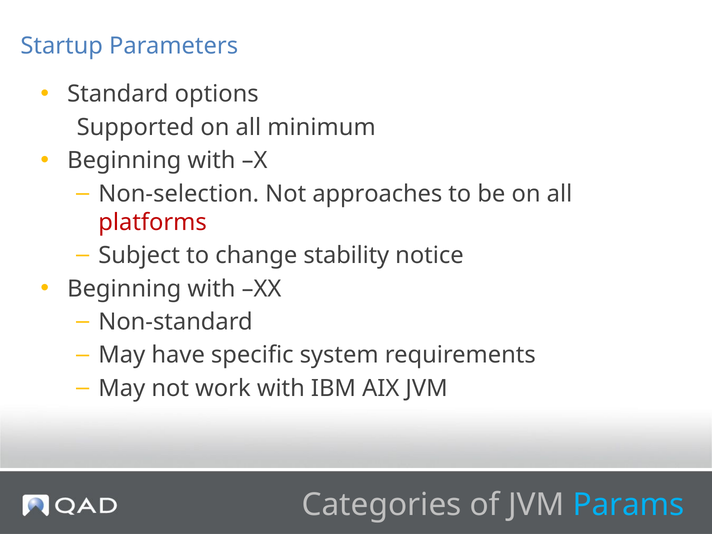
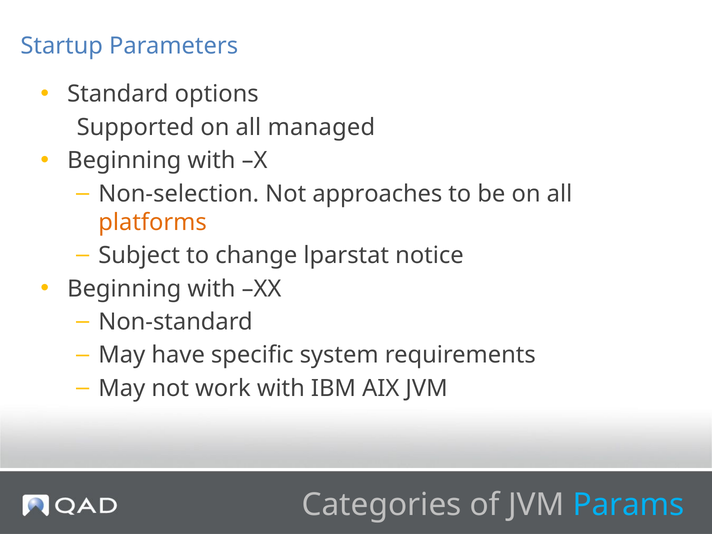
minimum: minimum -> managed
platforms colour: red -> orange
stability: stability -> lparstat
